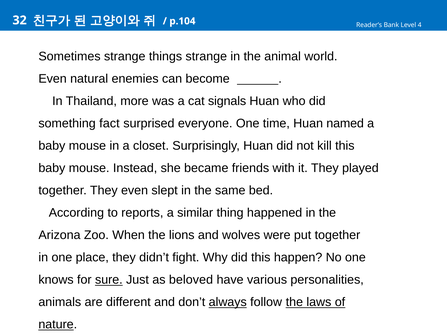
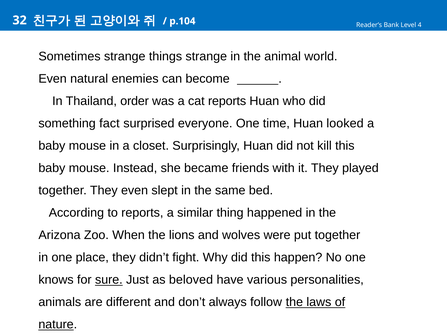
more: more -> order
cat signals: signals -> reports
named: named -> looked
always underline: present -> none
